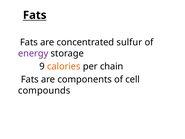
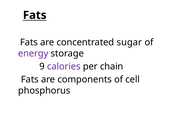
sulfur: sulfur -> sugar
calories colour: orange -> purple
compounds: compounds -> phosphorus
